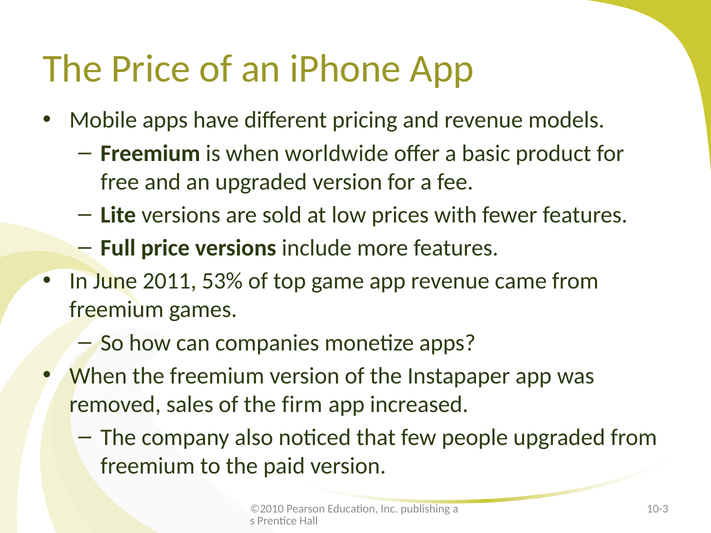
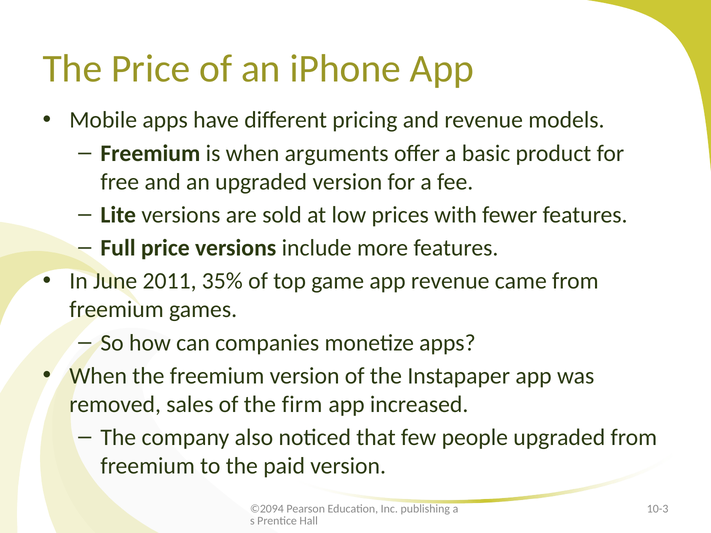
worldwide: worldwide -> arguments
53%: 53% -> 35%
©2010: ©2010 -> ©2094
